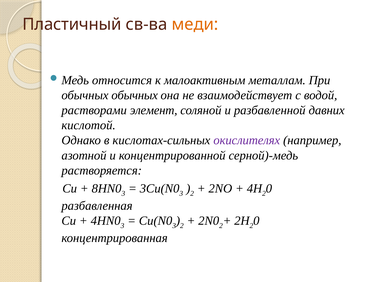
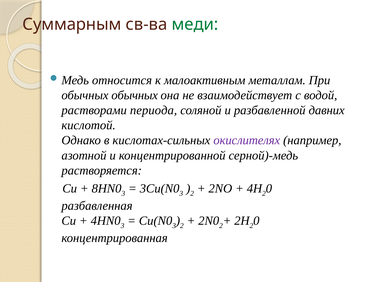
Пластичный: Пластичный -> Суммарным
меди colour: orange -> green
элемент: элемент -> периода
